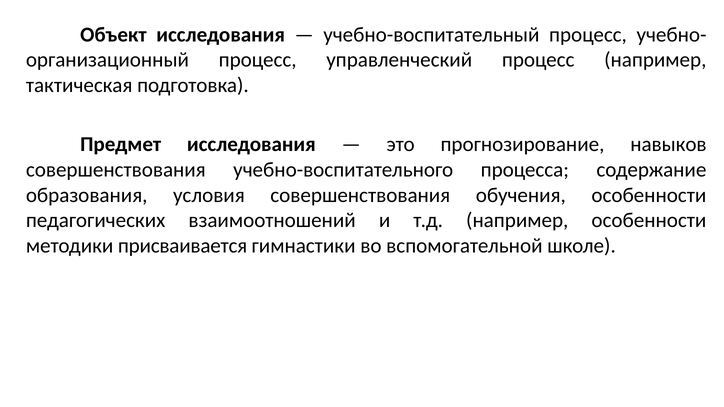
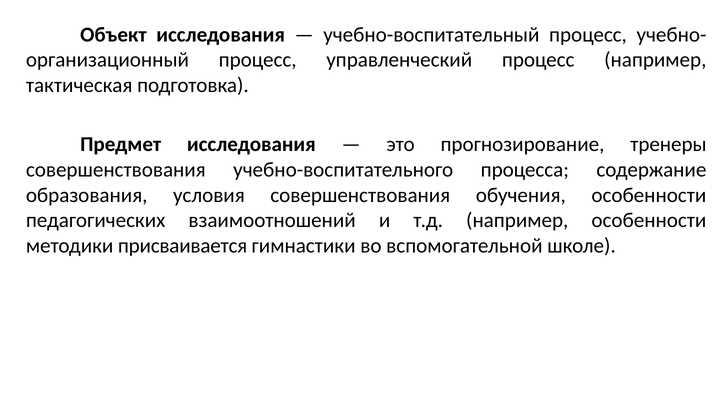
навыков: навыков -> тренеры
